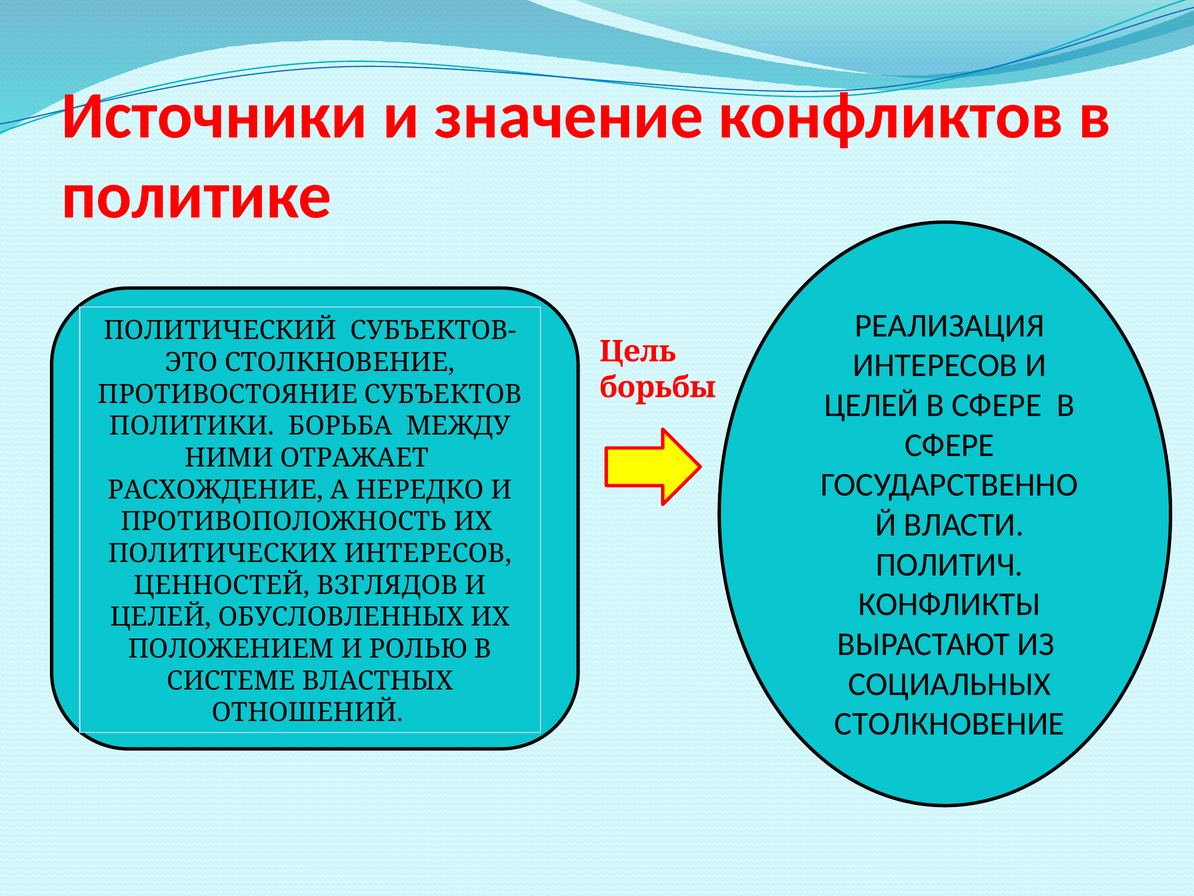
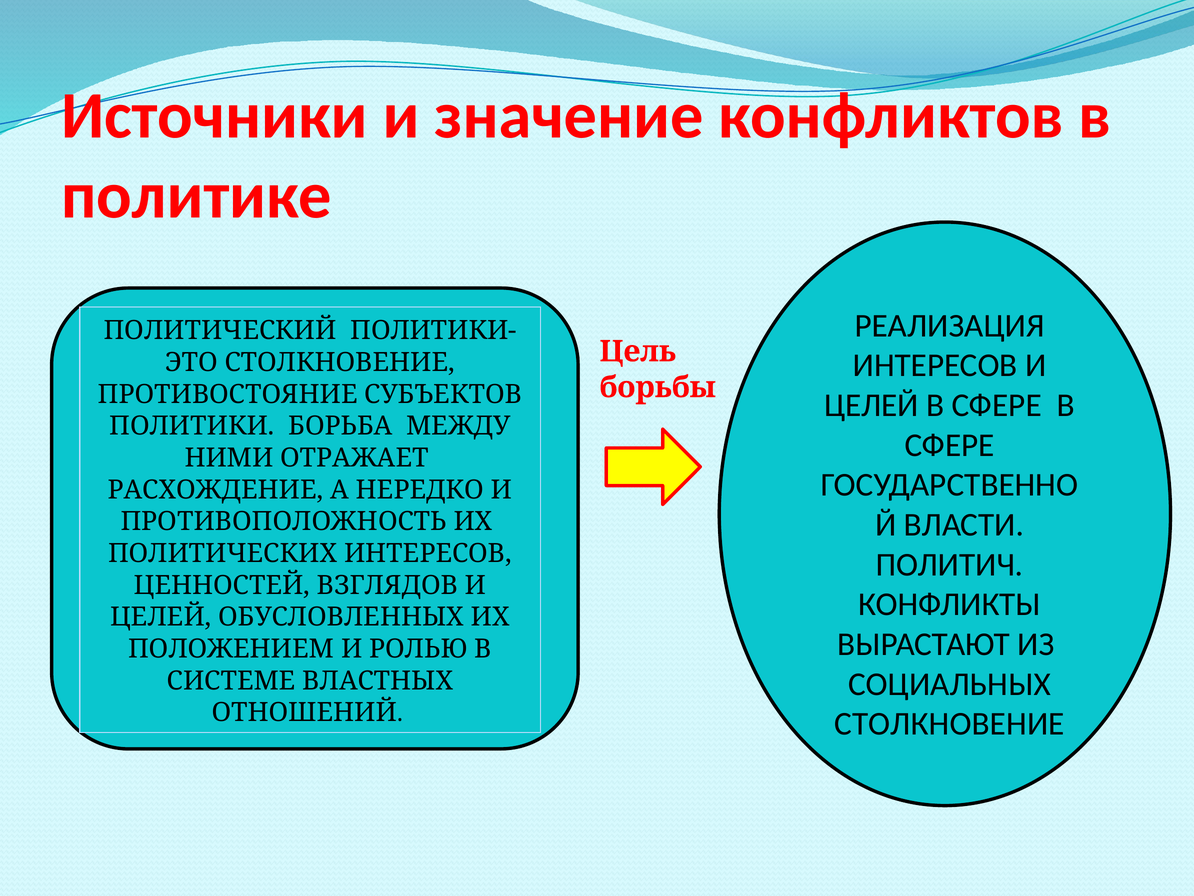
СУБЪЕКТОВ-: СУБЪЕКТОВ- -> ПОЛИТИКИ-
